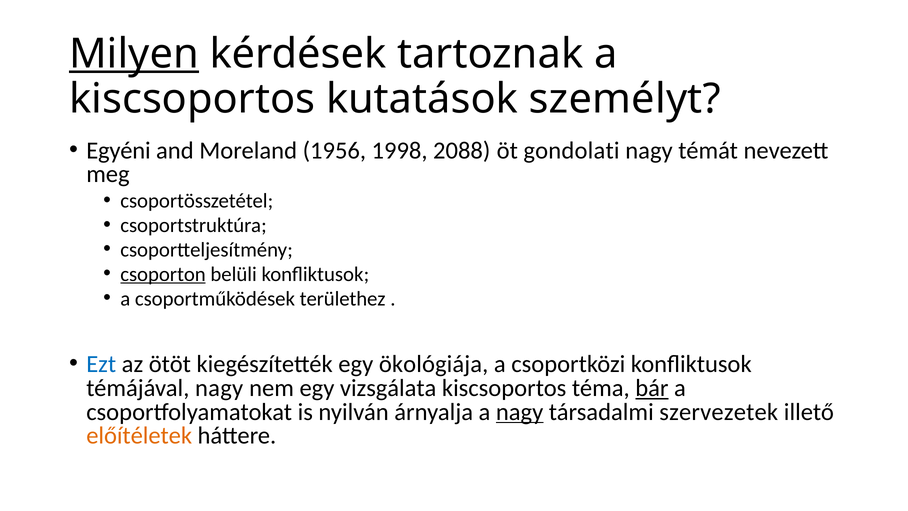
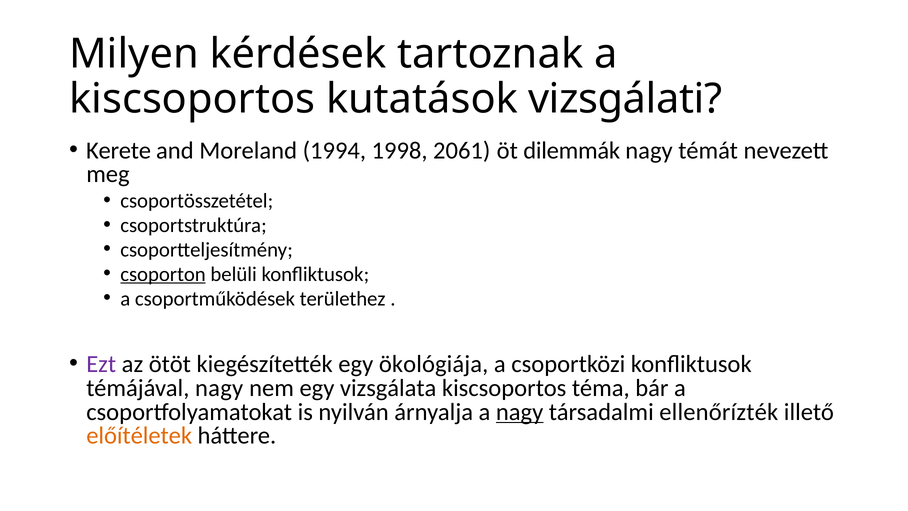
Milyen underline: present -> none
személyt: személyt -> vizsgálati
Egyéni: Egyéni -> Kerete
1956: 1956 -> 1994
2088: 2088 -> 2061
gondolati: gondolati -> dilemmák
Ezt colour: blue -> purple
bár underline: present -> none
szervezetek: szervezetek -> ellenőrízték
